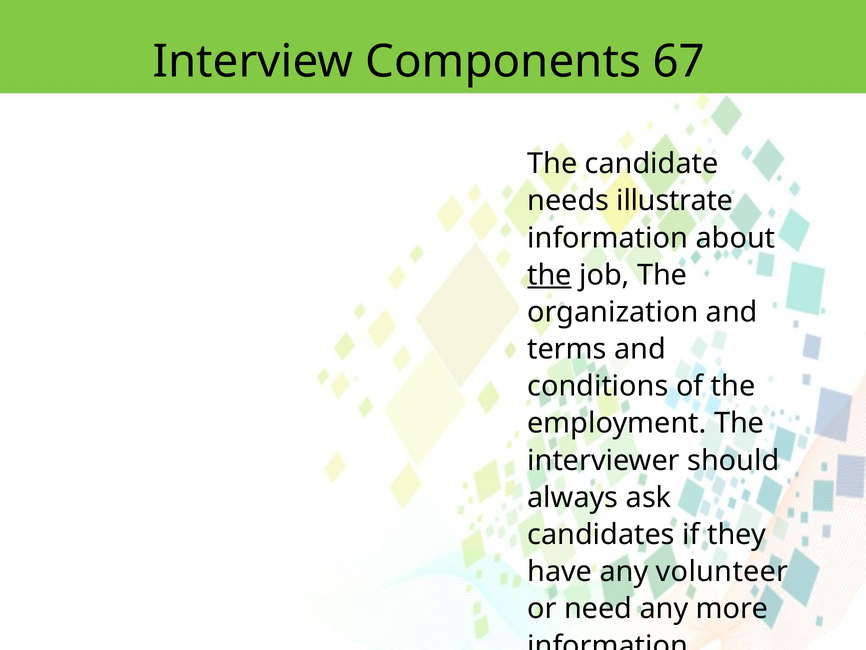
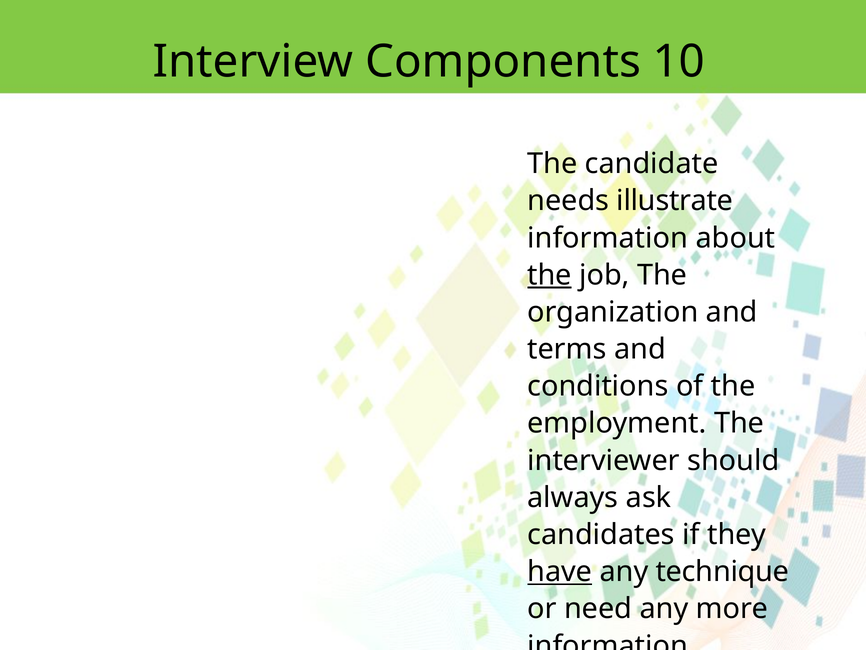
67: 67 -> 10
have underline: none -> present
volunteer: volunteer -> technique
